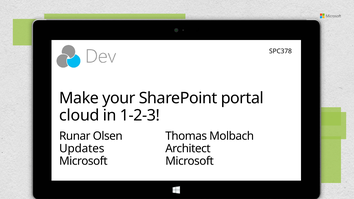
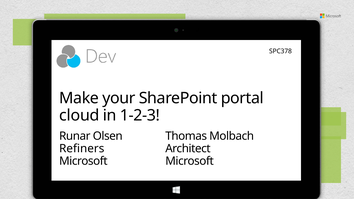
Updates: Updates -> Refiners
